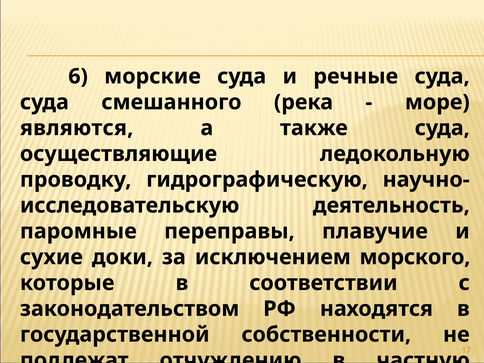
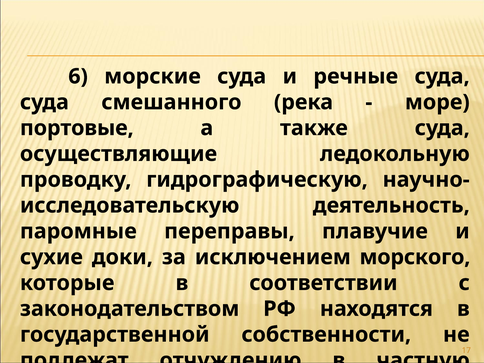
являются: являются -> портовые
